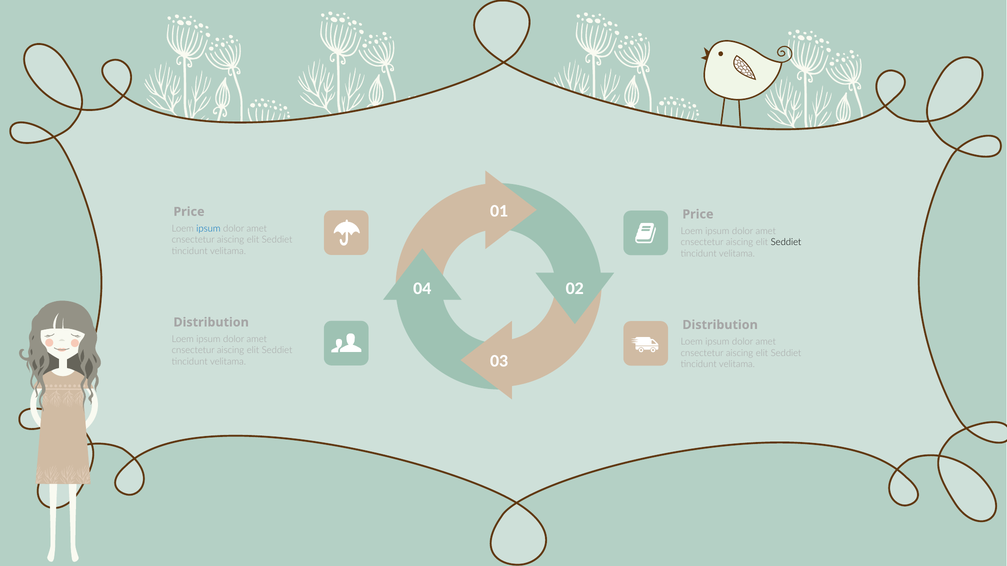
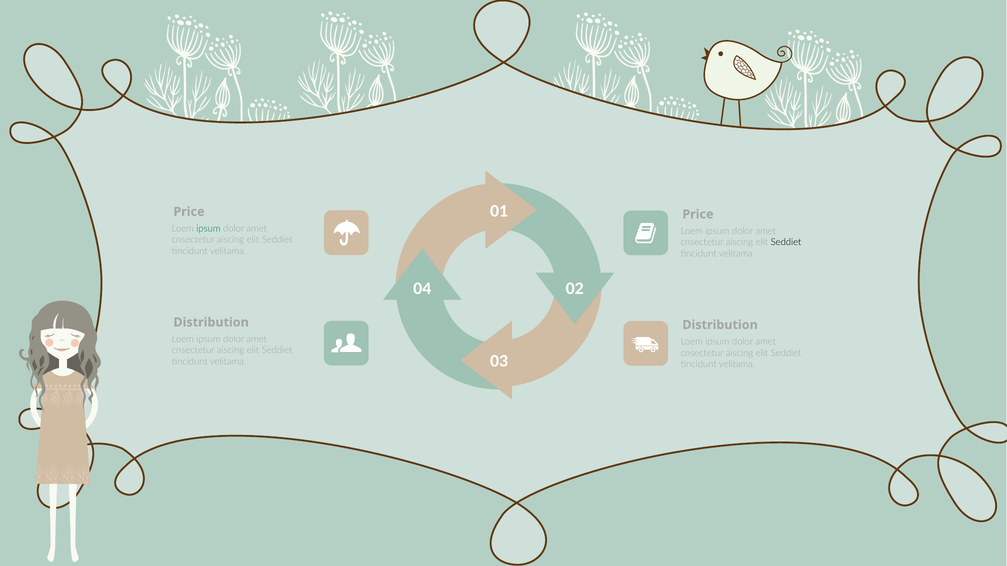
ipsum at (208, 229) colour: blue -> green
